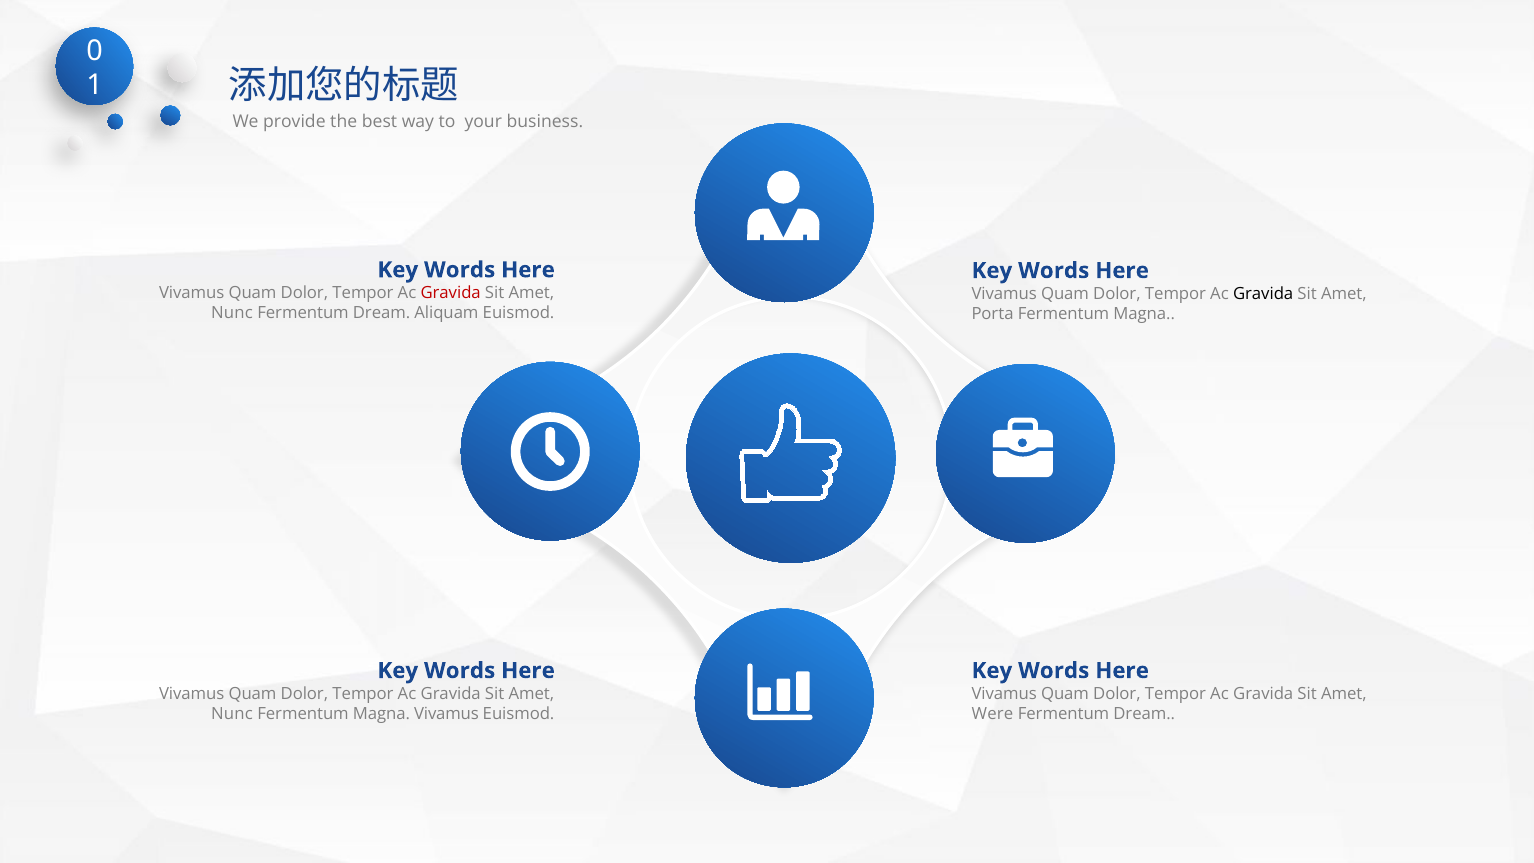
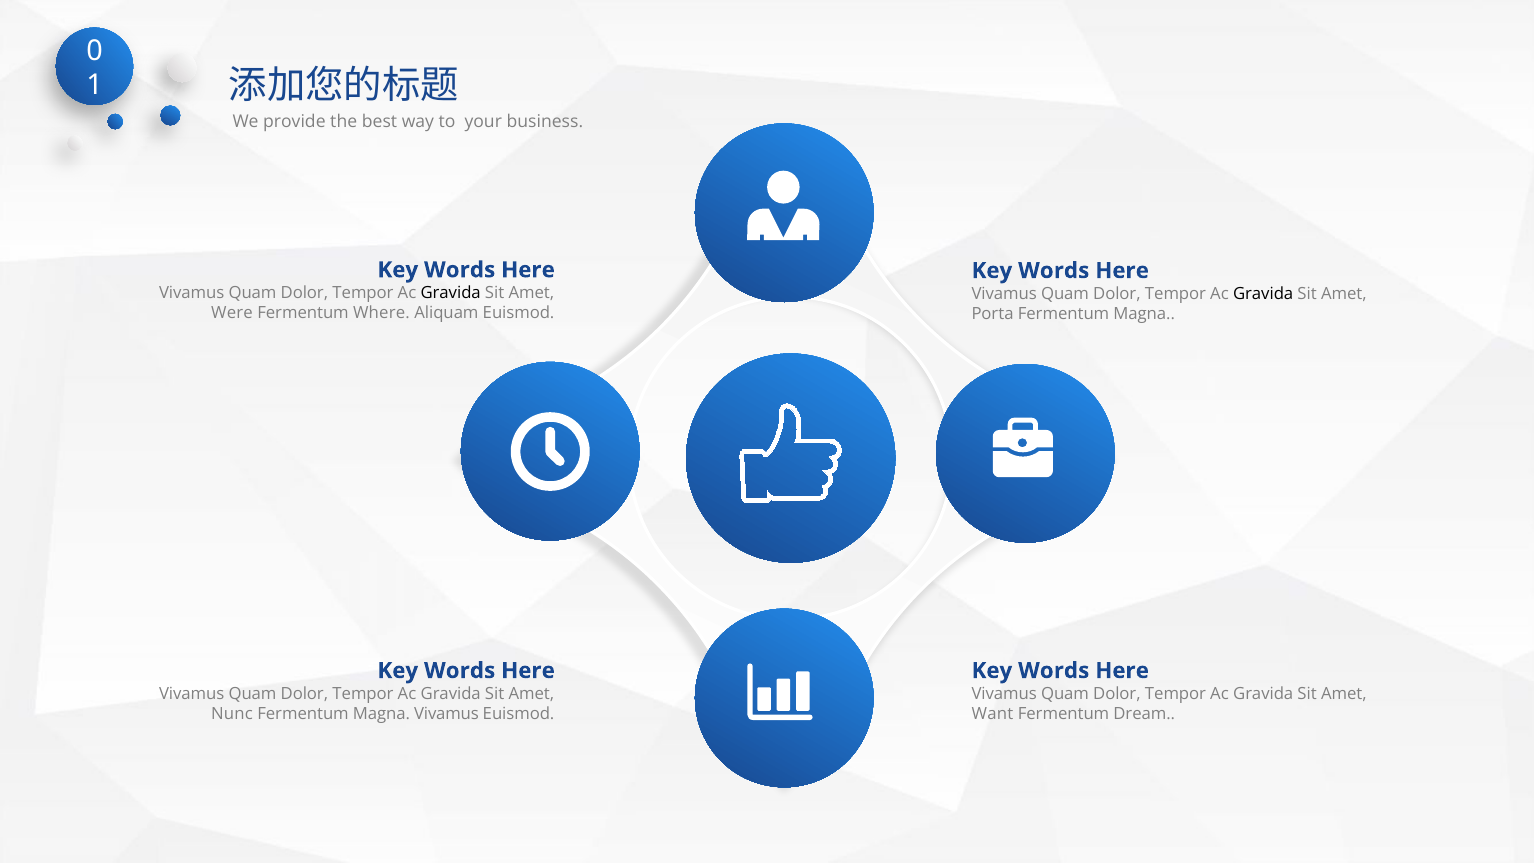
Gravida at (451, 293) colour: red -> black
Nunc at (232, 313): Nunc -> Were
Dream at (382, 313): Dream -> Where
Were: Were -> Want
